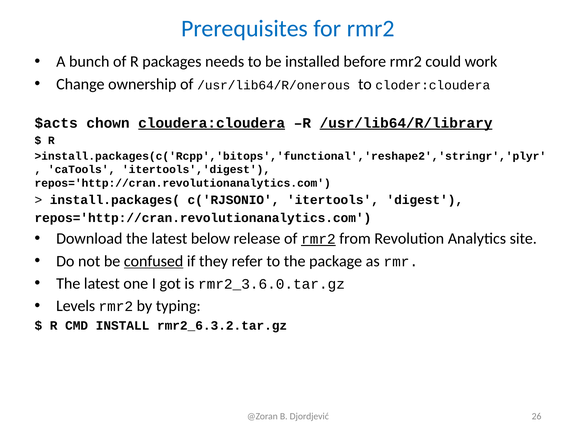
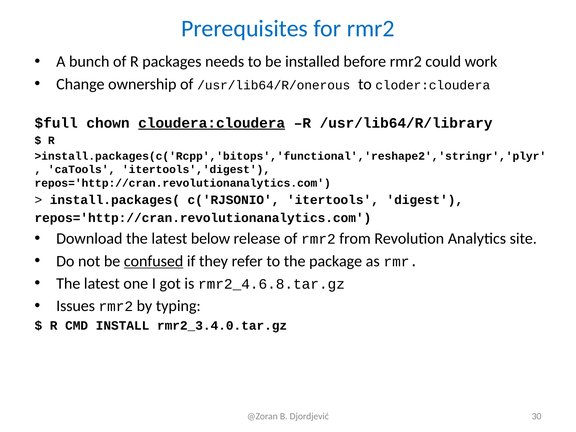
$acts: $acts -> $full
/usr/lib64/R/library underline: present -> none
rmr2 at (318, 239) underline: present -> none
rmr2_3.6.0.tar.gz: rmr2_3.6.0.tar.gz -> rmr2_4.6.8.tar.gz
Levels: Levels -> Issues
rmr2_6.3.2.tar.gz: rmr2_6.3.2.tar.gz -> rmr2_3.4.0.tar.gz
26: 26 -> 30
